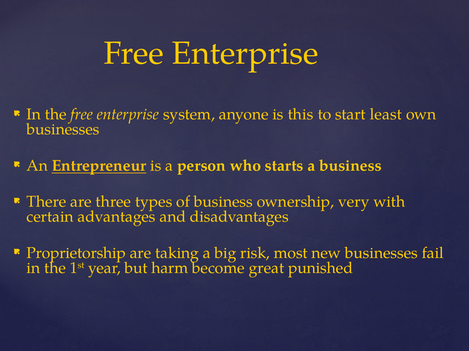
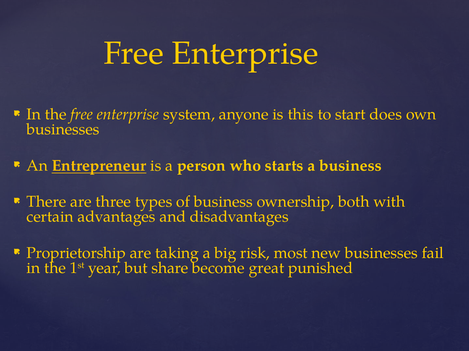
least: least -> does
very: very -> both
harm: harm -> share
